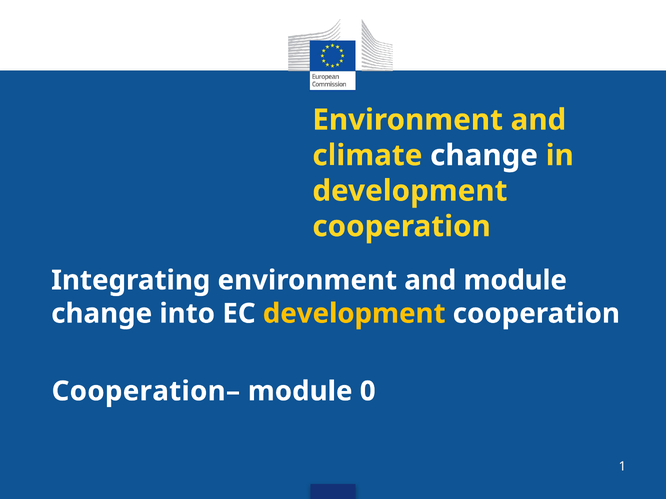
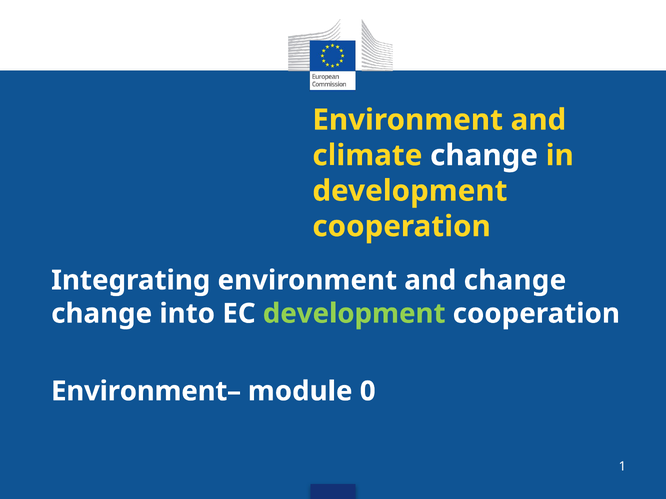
and module: module -> change
development at (354, 314) colour: yellow -> light green
Cooperation–: Cooperation– -> Environment–
